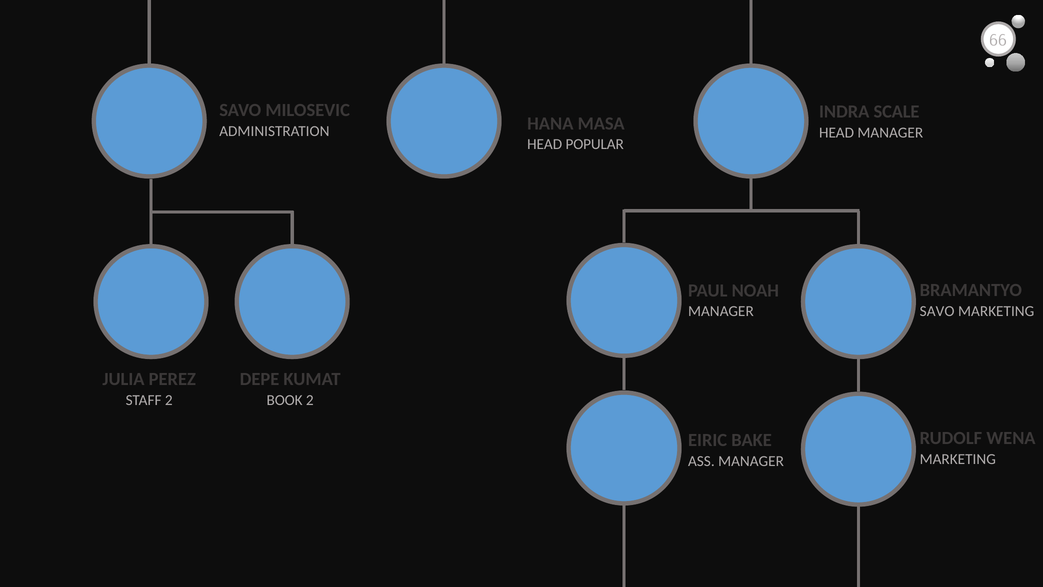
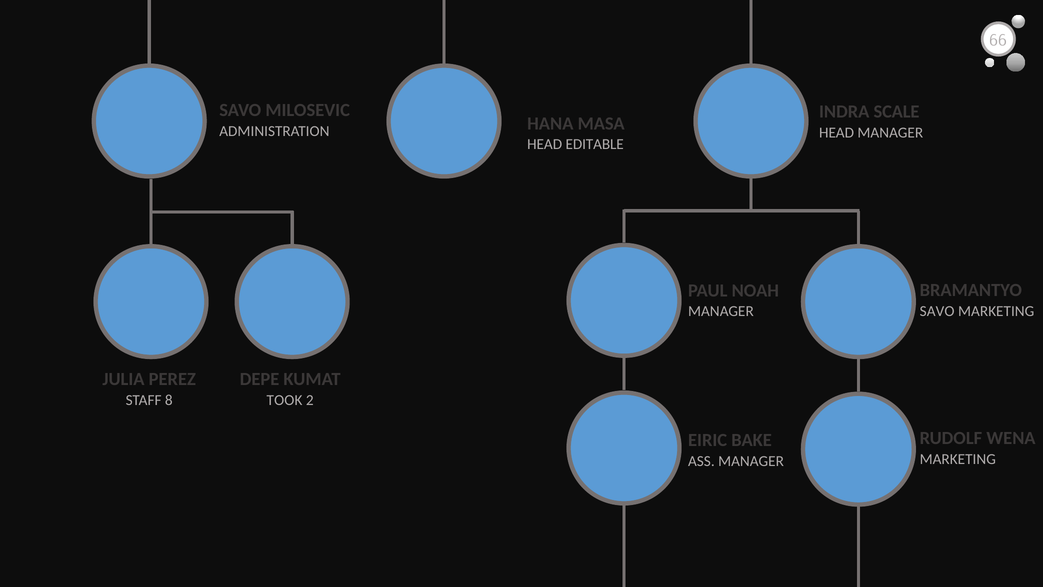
POPULAR: POPULAR -> EDITABLE
STAFF 2: 2 -> 8
BOOK: BOOK -> TOOK
